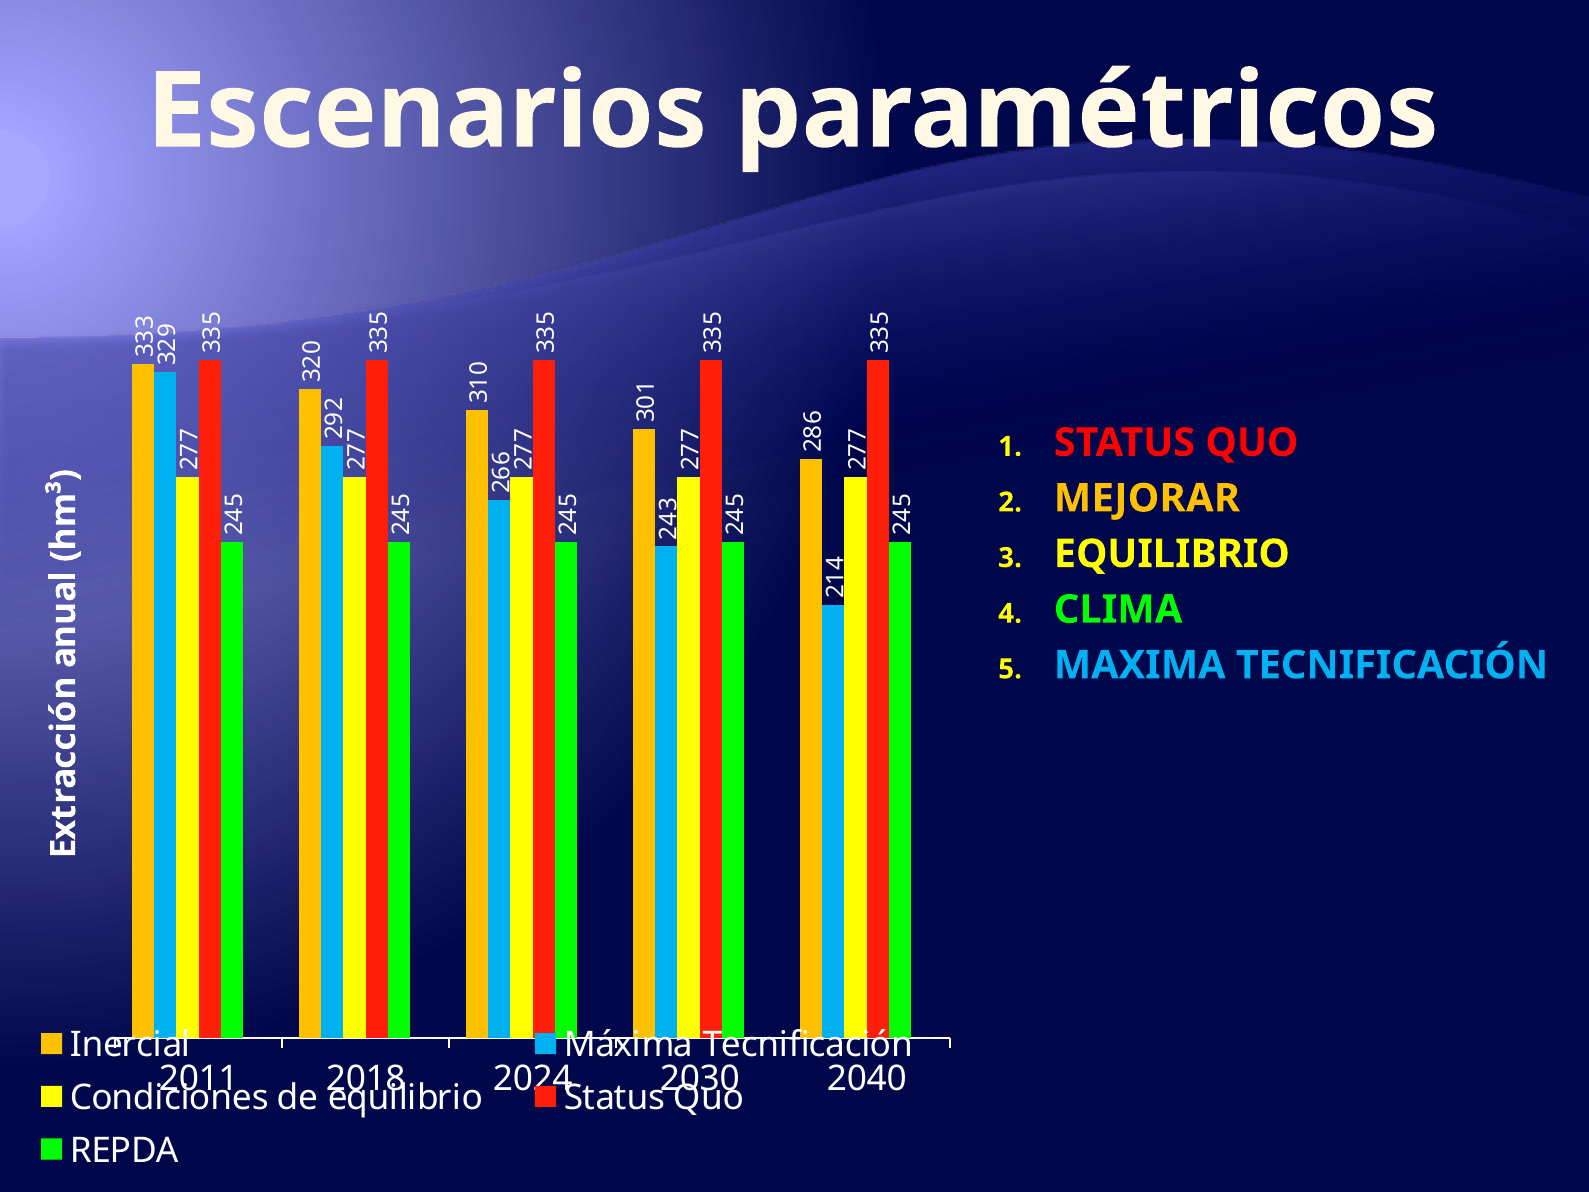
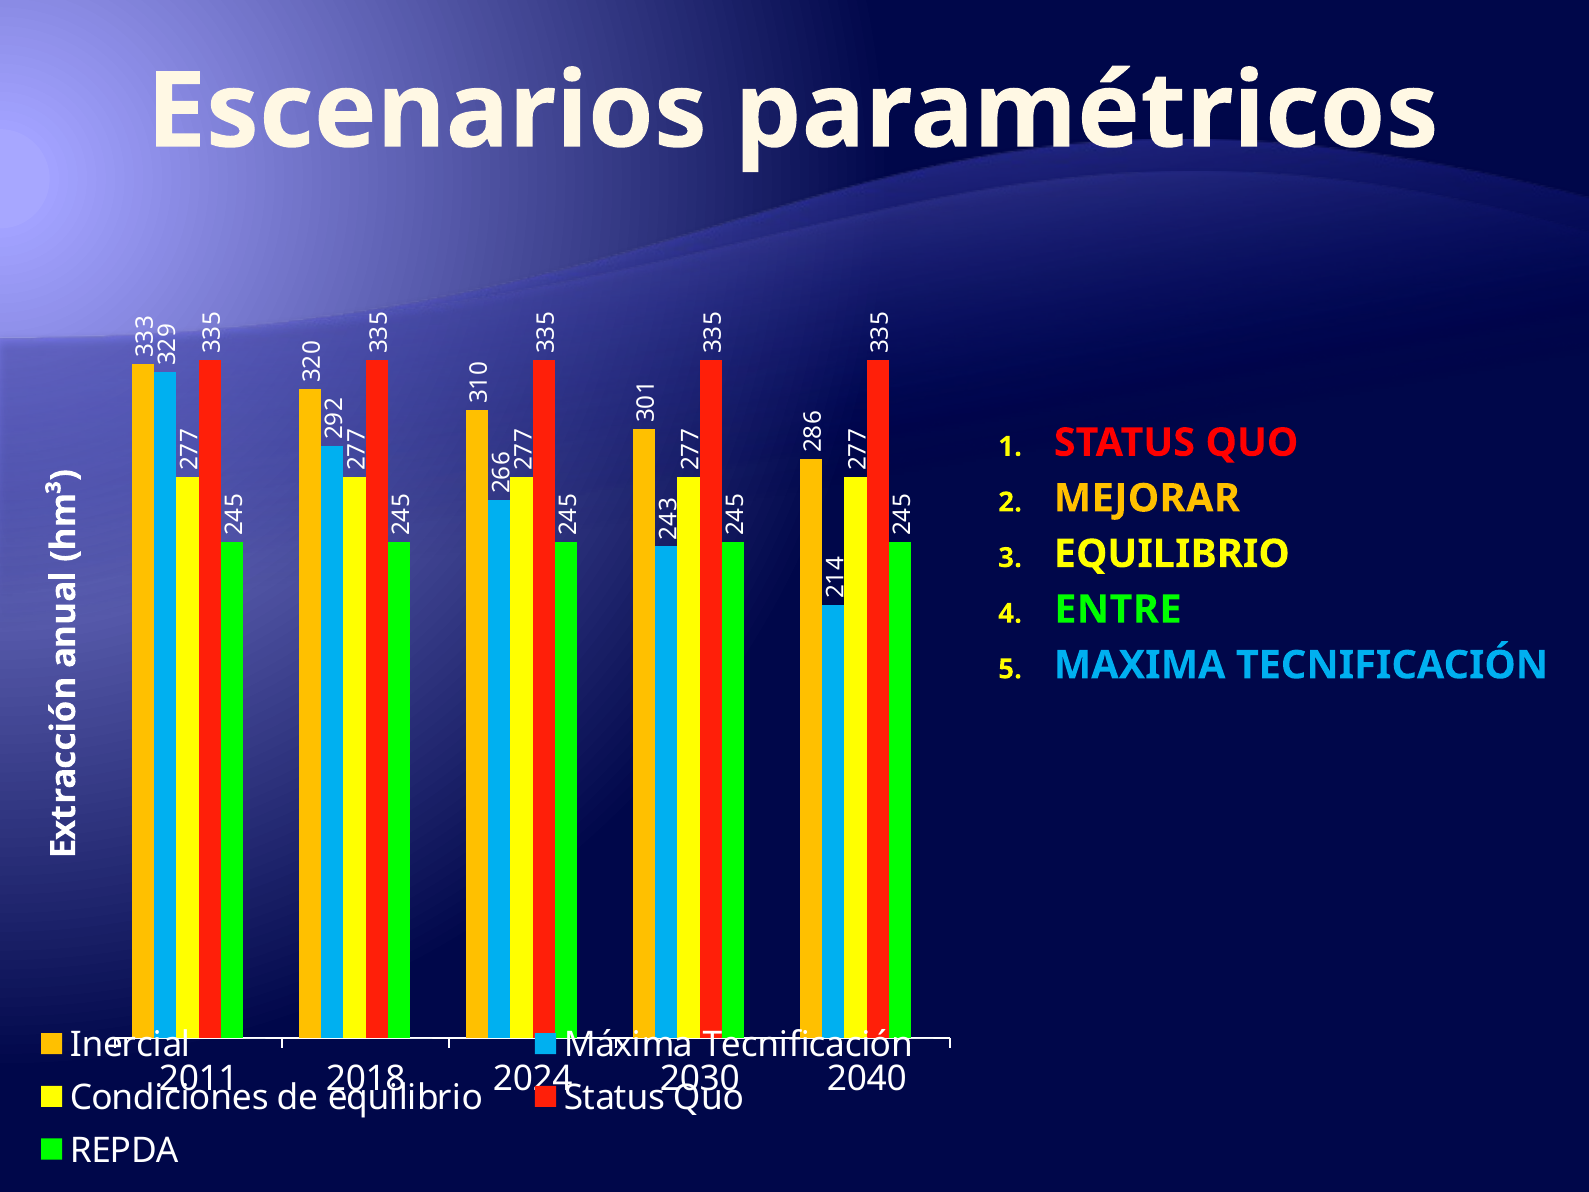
CLIMA: CLIMA -> ENTRE
